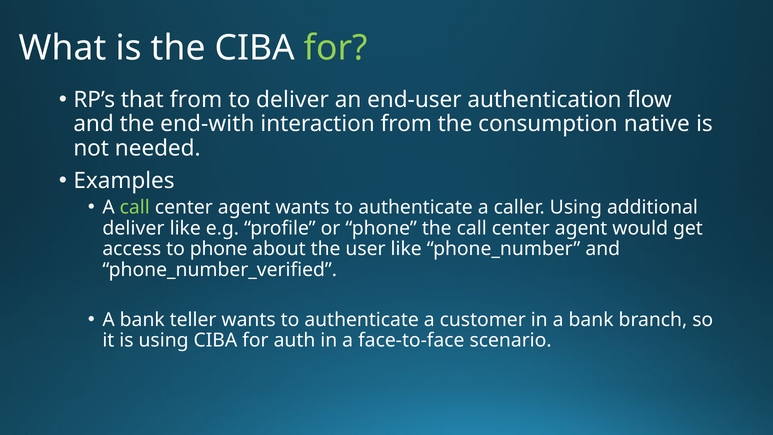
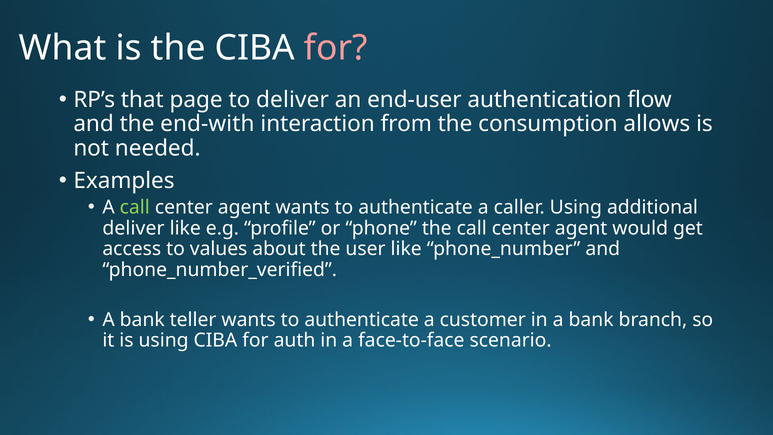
for at (336, 48) colour: light green -> pink
that from: from -> page
native: native -> allows
to phone: phone -> values
